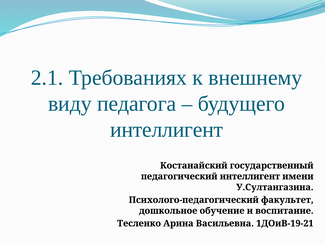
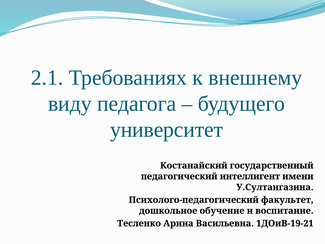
интеллигент at (167, 130): интеллигент -> университет
